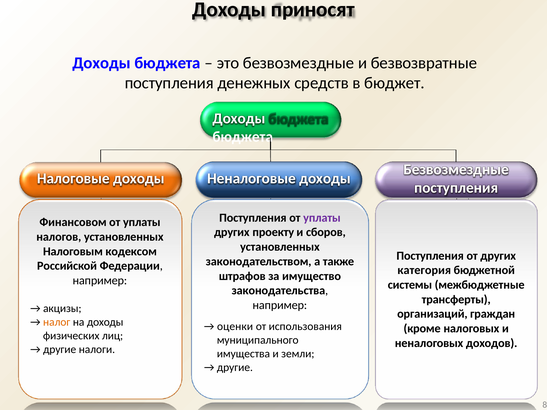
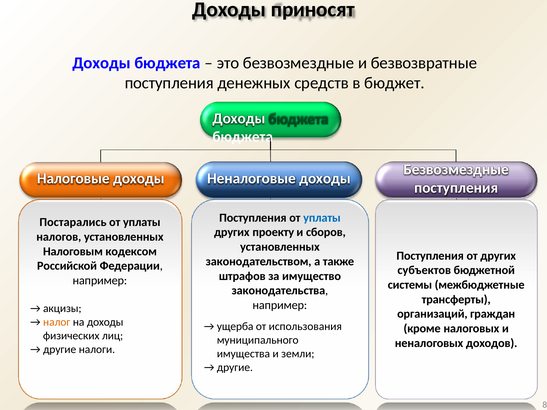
уплаты at (322, 218) colour: purple -> blue
Финансовом: Финансовом -> Постарались
категория: категория -> субъектов
оценки: оценки -> ущерба
